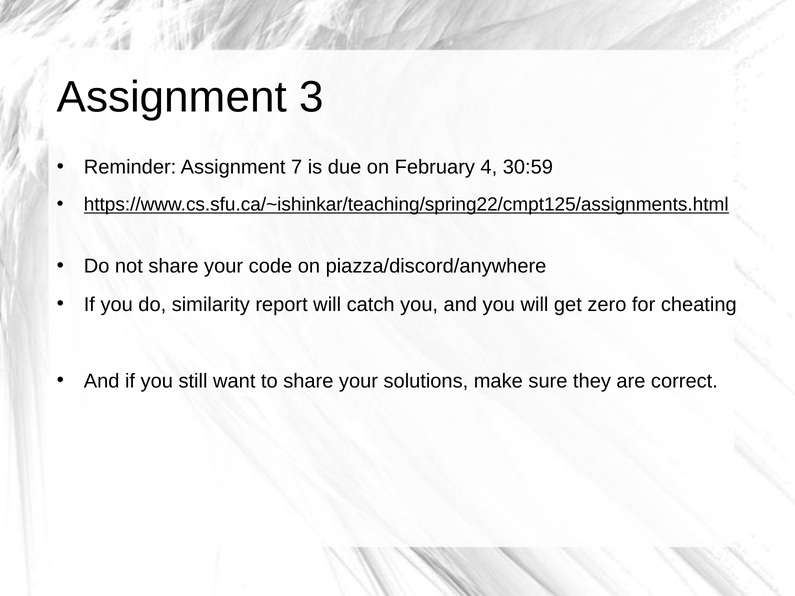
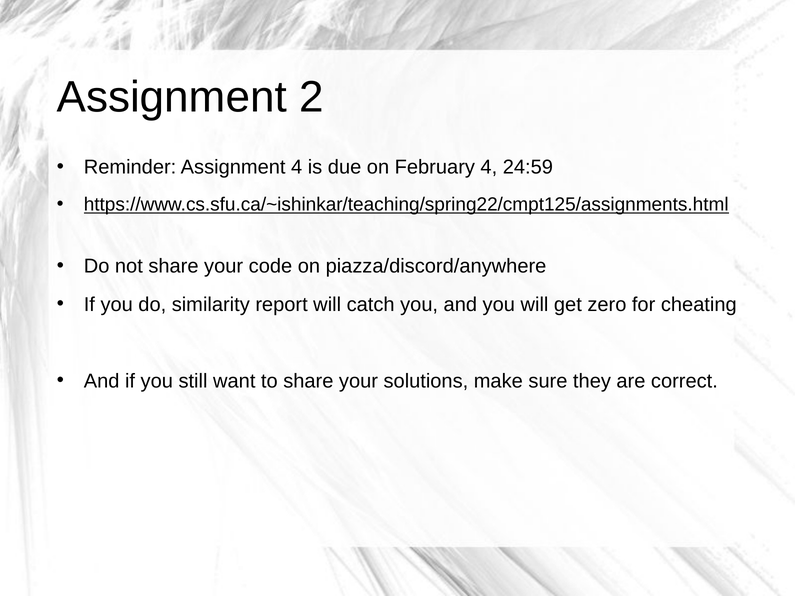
3: 3 -> 2
Assignment 7: 7 -> 4
30:59: 30:59 -> 24:59
